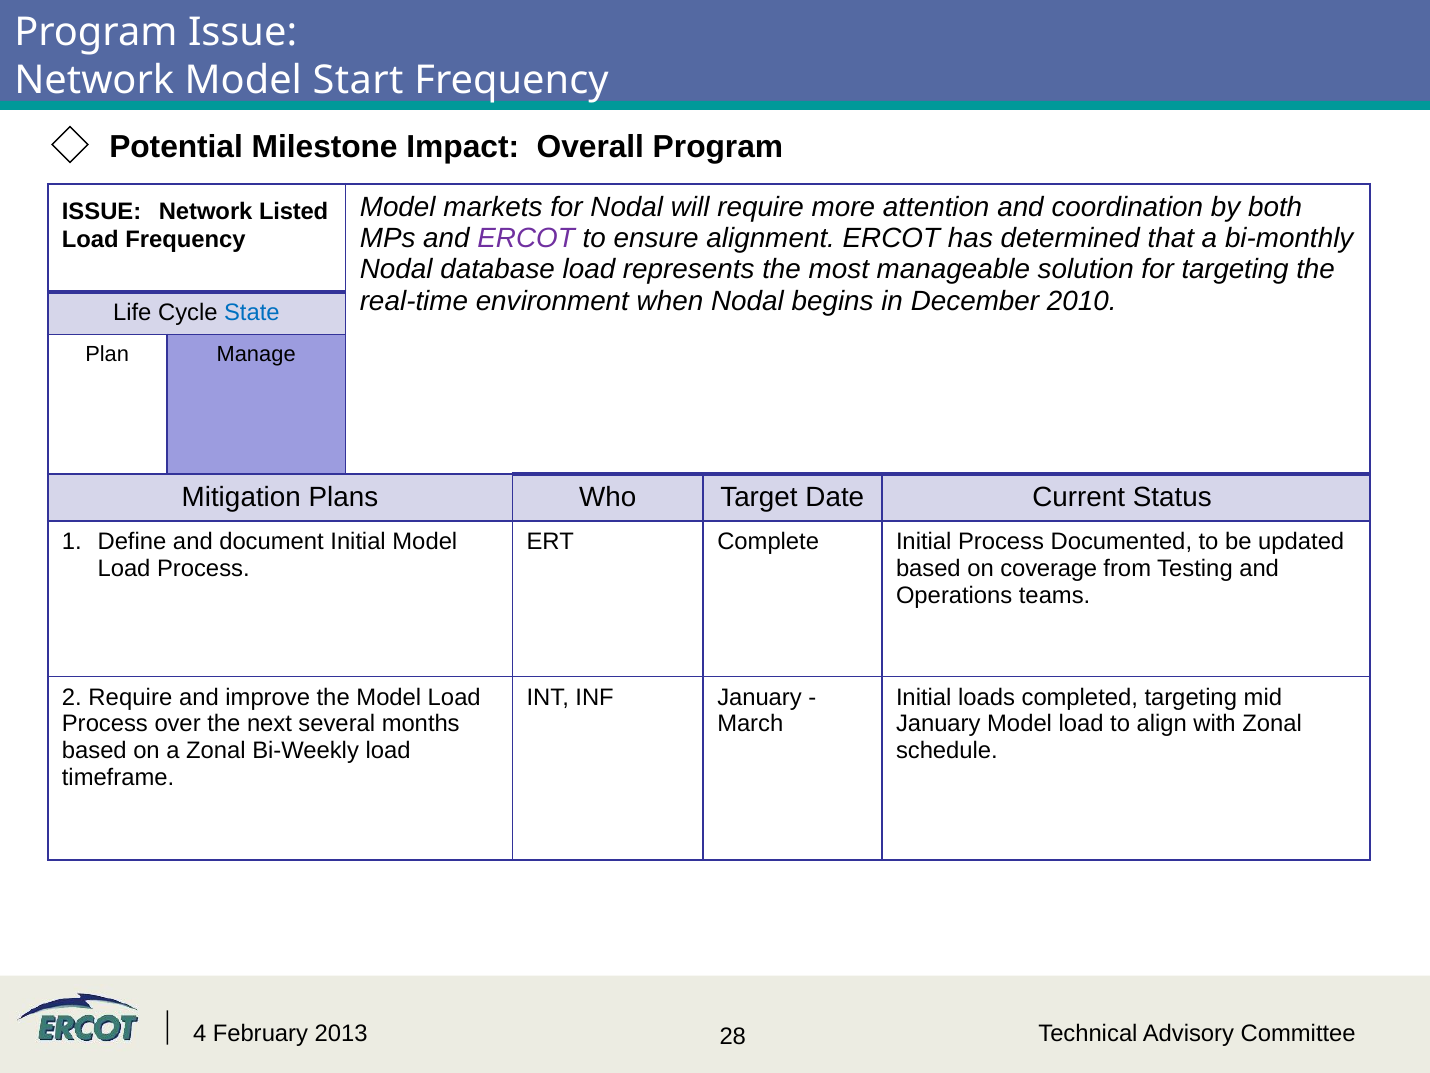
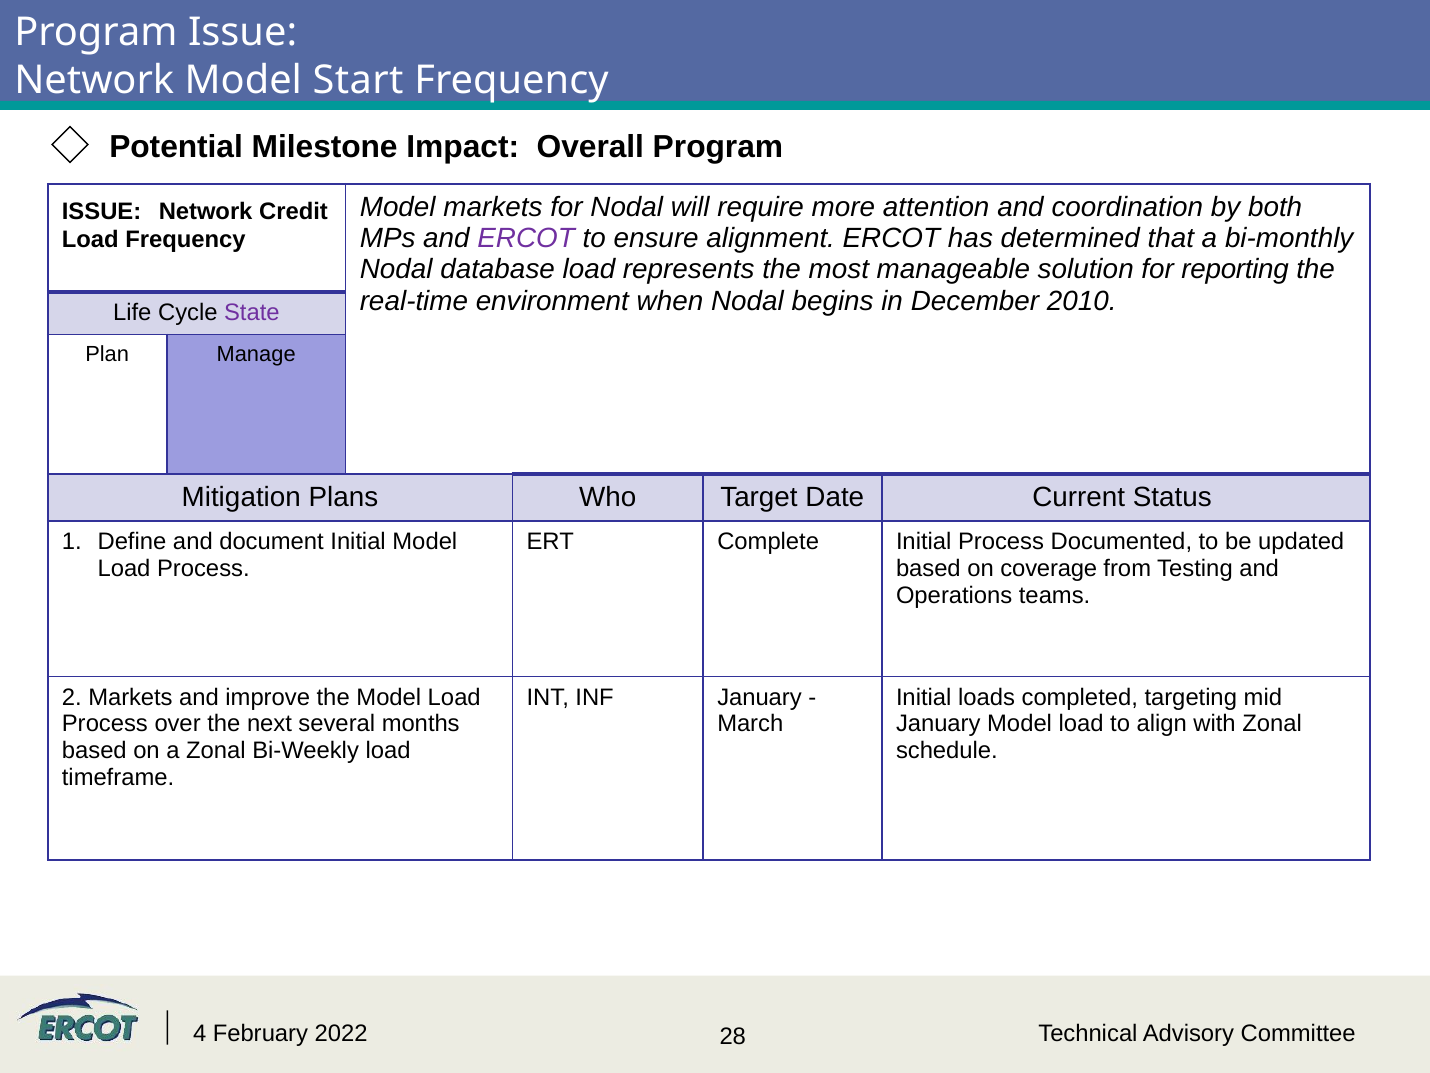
Listed: Listed -> Credit
for targeting: targeting -> reporting
State colour: blue -> purple
2 Require: Require -> Markets
2013: 2013 -> 2022
